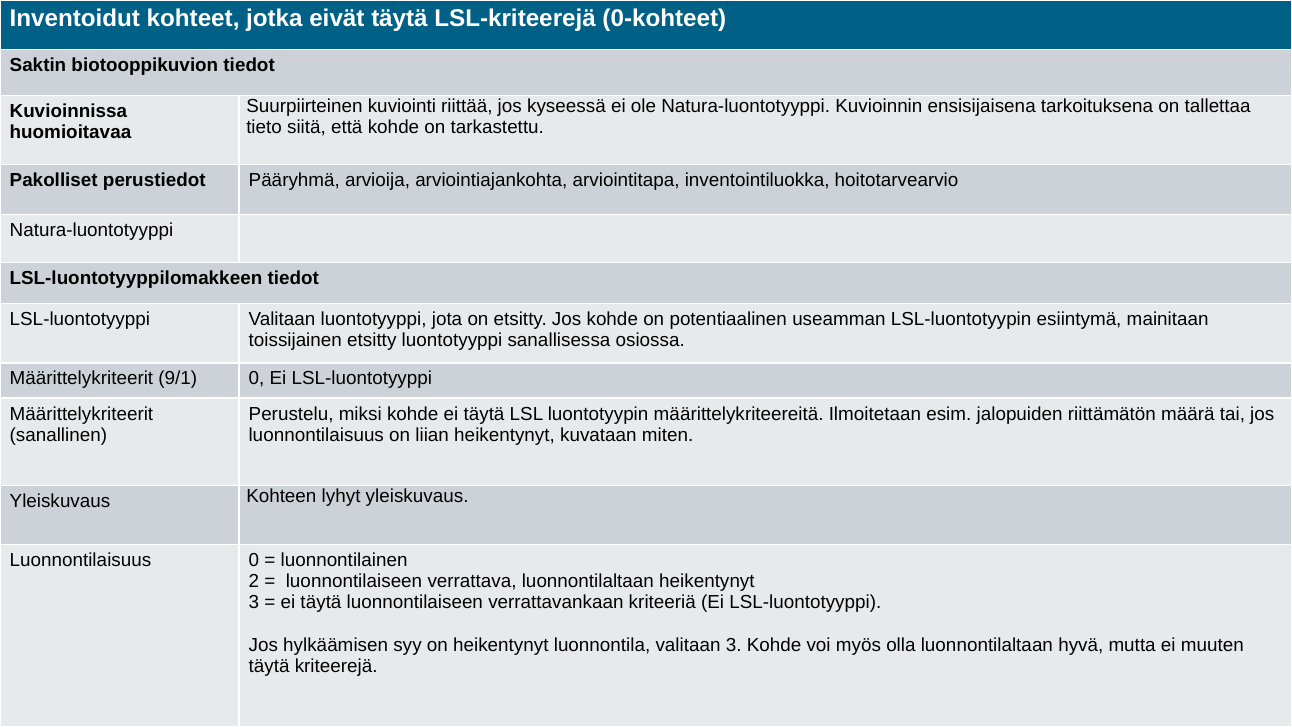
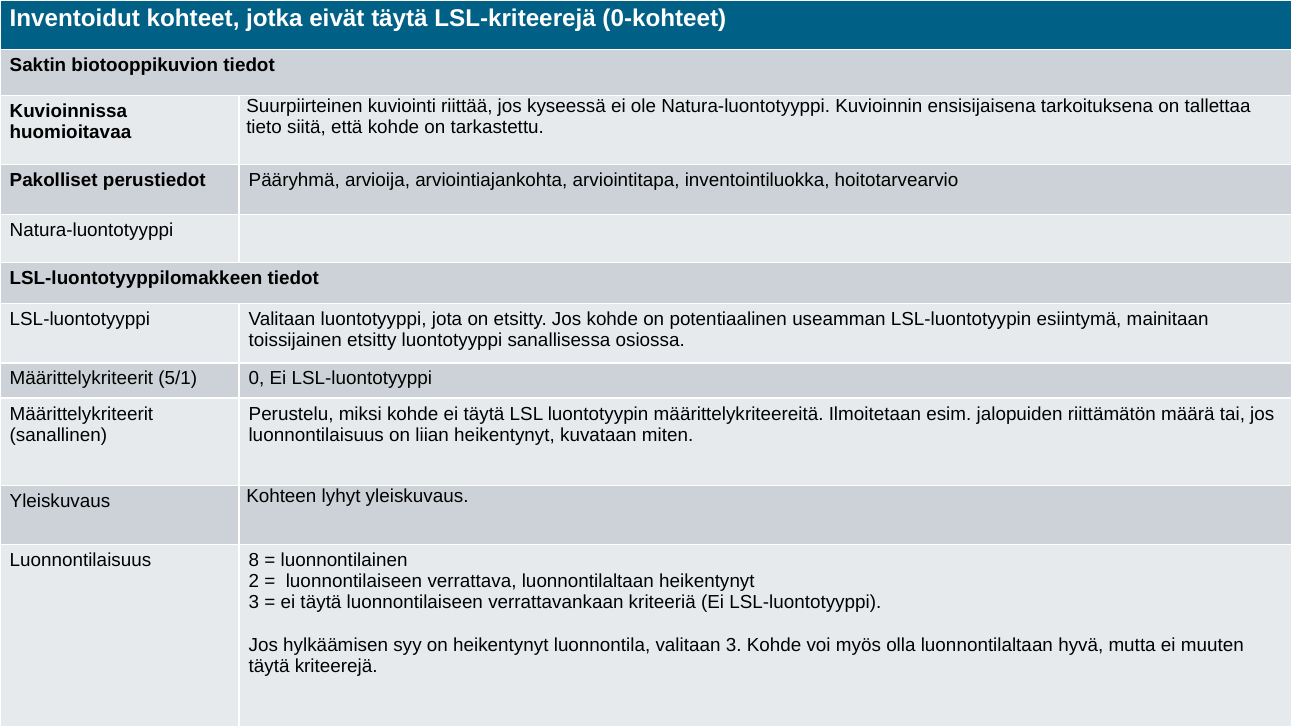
9/1: 9/1 -> 5/1
Luonnontilaisuus 0: 0 -> 8
